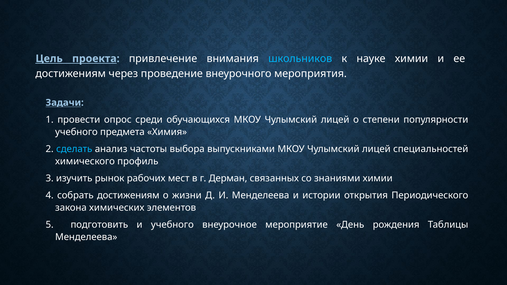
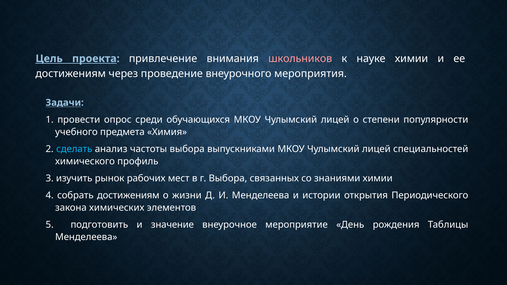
школьников colour: light blue -> pink
г Дерман: Дерман -> Выбора
и учебного: учебного -> значение
